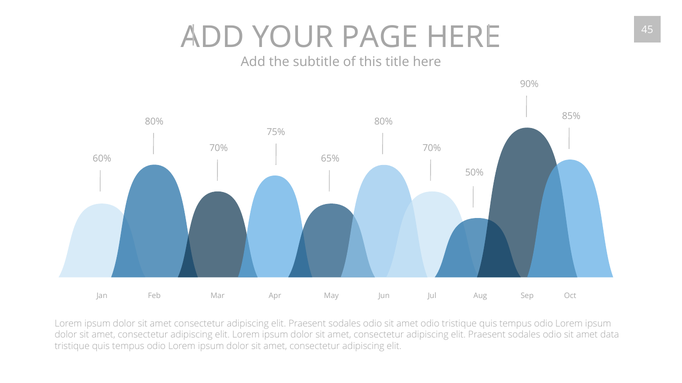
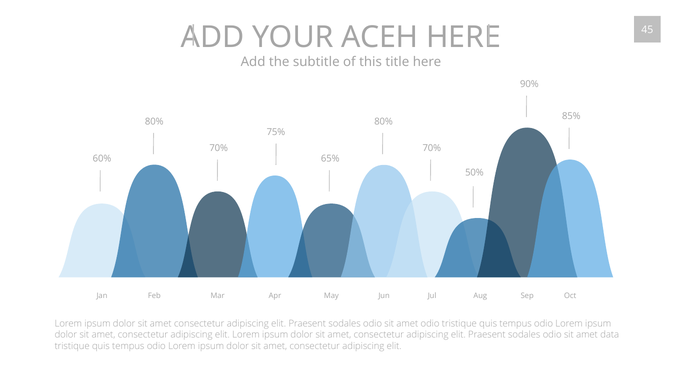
PAGE: PAGE -> ACEH
